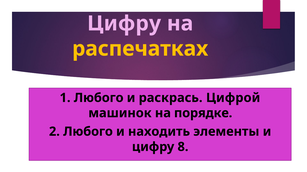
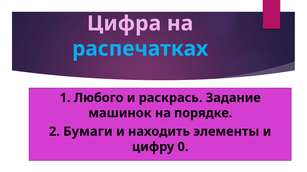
Цифру at (124, 24): Цифру -> Цифра
распечатках colour: yellow -> light blue
Цифрой: Цифрой -> Задание
2 Любого: Любого -> Бумаги
8: 8 -> 0
